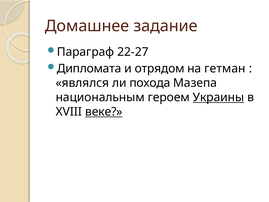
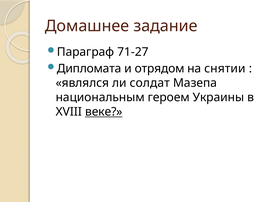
22-27: 22-27 -> 71-27
гетман: гетман -> снятии
похода: похода -> солдат
Украины underline: present -> none
